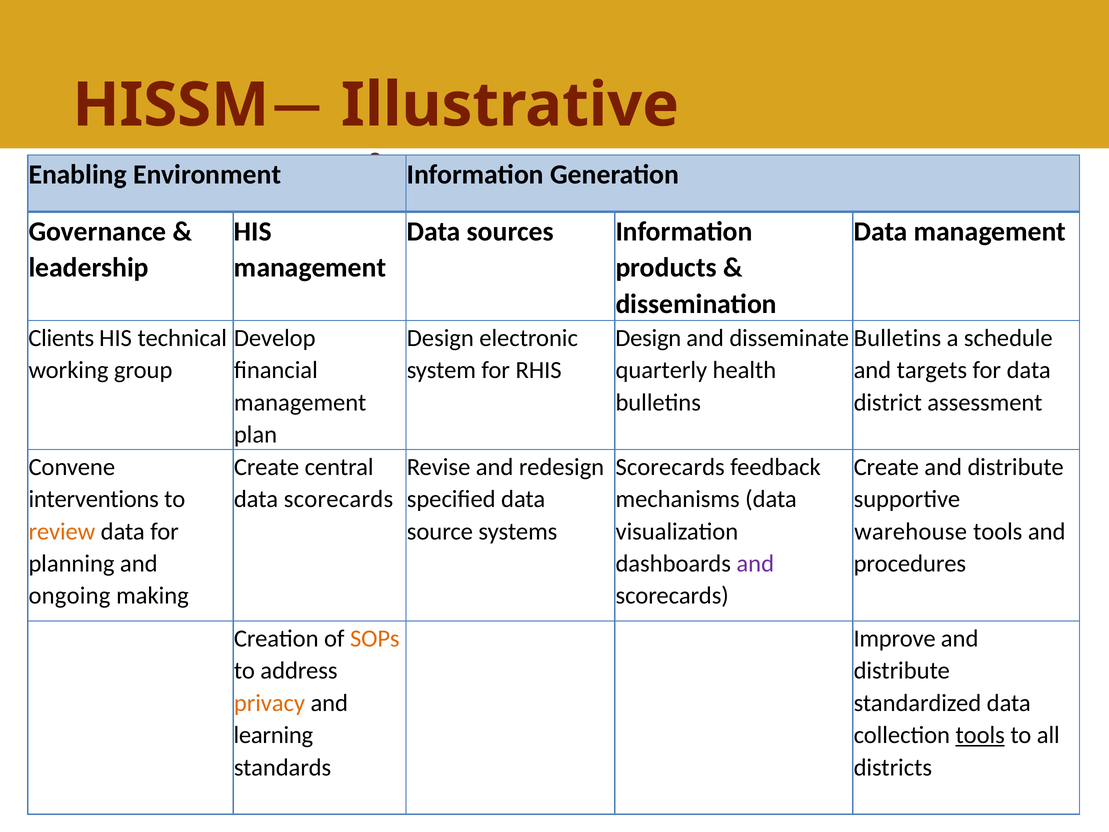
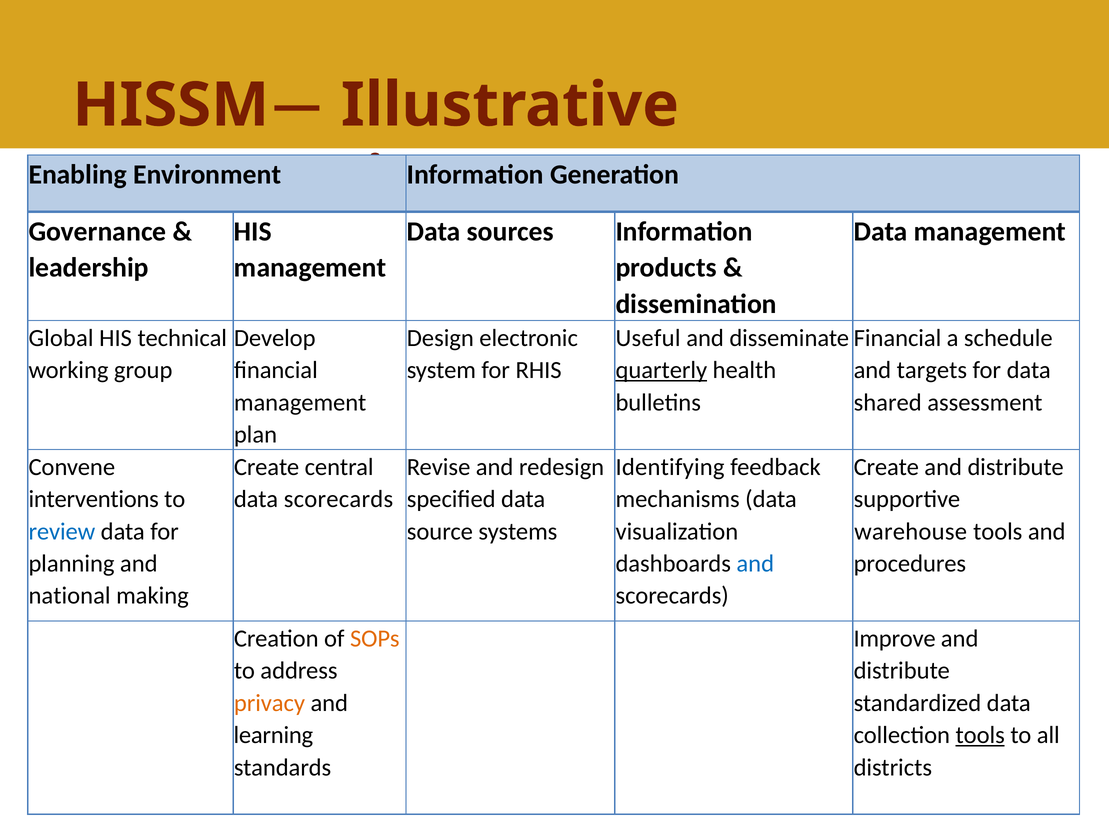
Clients: Clients -> Global
Design at (648, 338): Design -> Useful
Bulletins at (897, 338): Bulletins -> Financial
quarterly underline: none -> present
district: district -> shared
Scorecards at (670, 467): Scorecards -> Identifying
review colour: orange -> blue
and at (755, 563) colour: purple -> blue
ongoing: ongoing -> national
